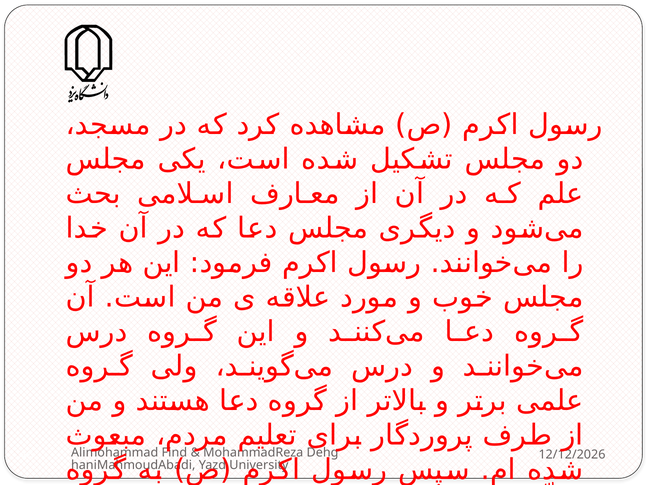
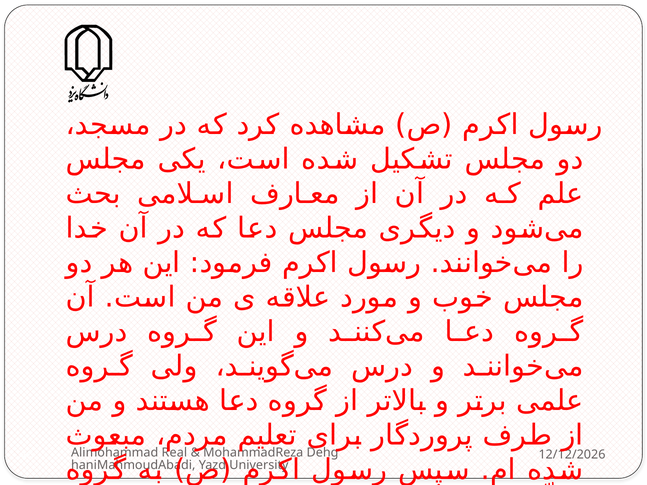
Find: Find -> Real
